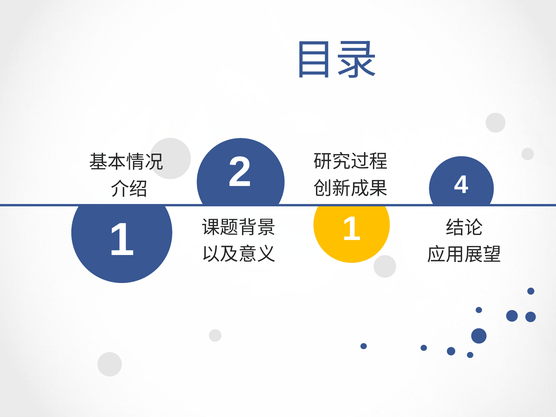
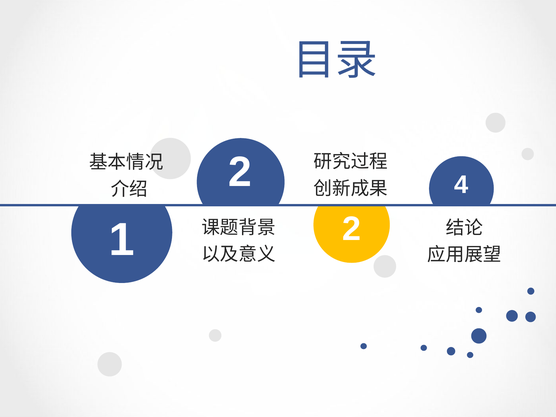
1 1: 1 -> 2
